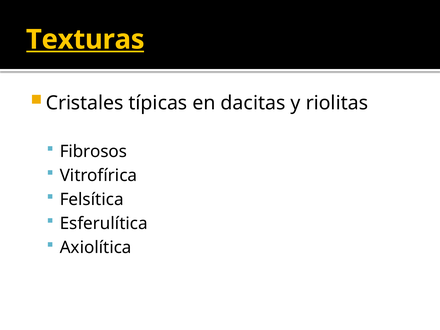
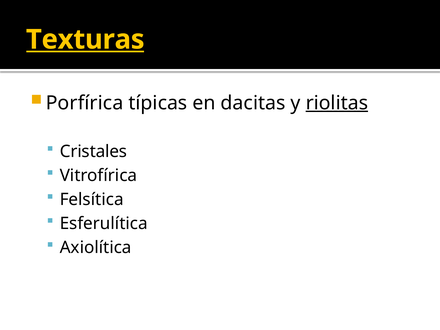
Cristales: Cristales -> Porfírica
riolitas underline: none -> present
Fibrosos: Fibrosos -> Cristales
